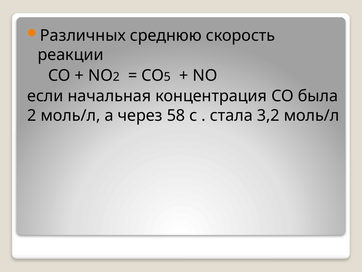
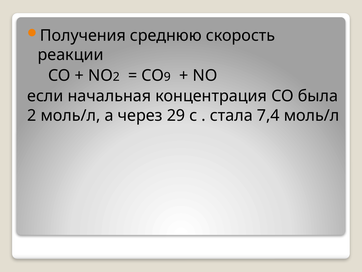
Различных: Различных -> Получения
5: 5 -> 9
58: 58 -> 29
3,2: 3,2 -> 7,4
